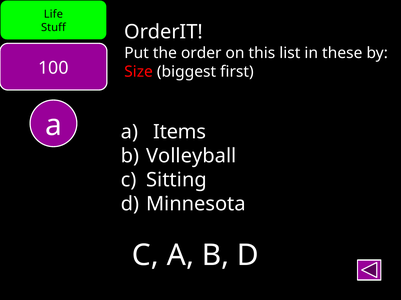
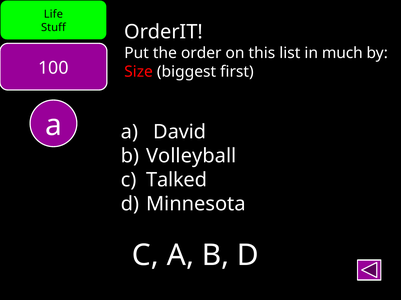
these: these -> much
Items: Items -> David
Sitting: Sitting -> Talked
